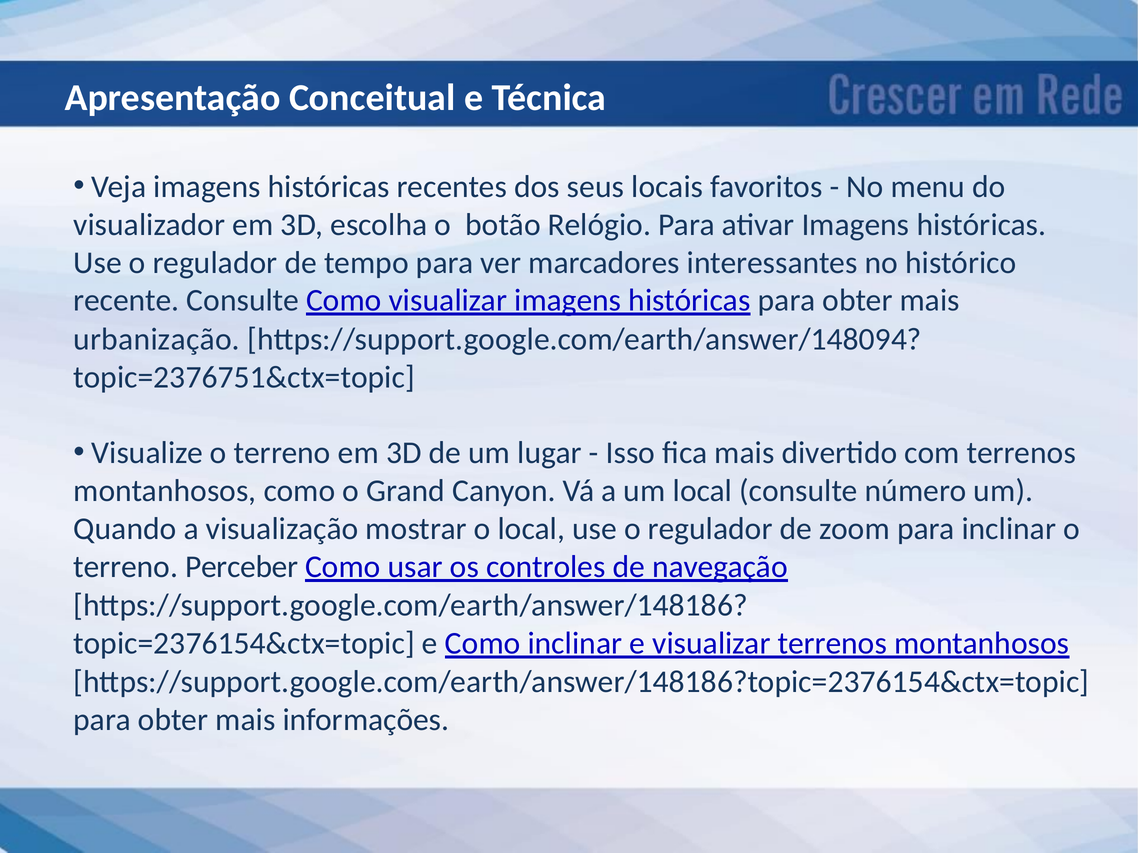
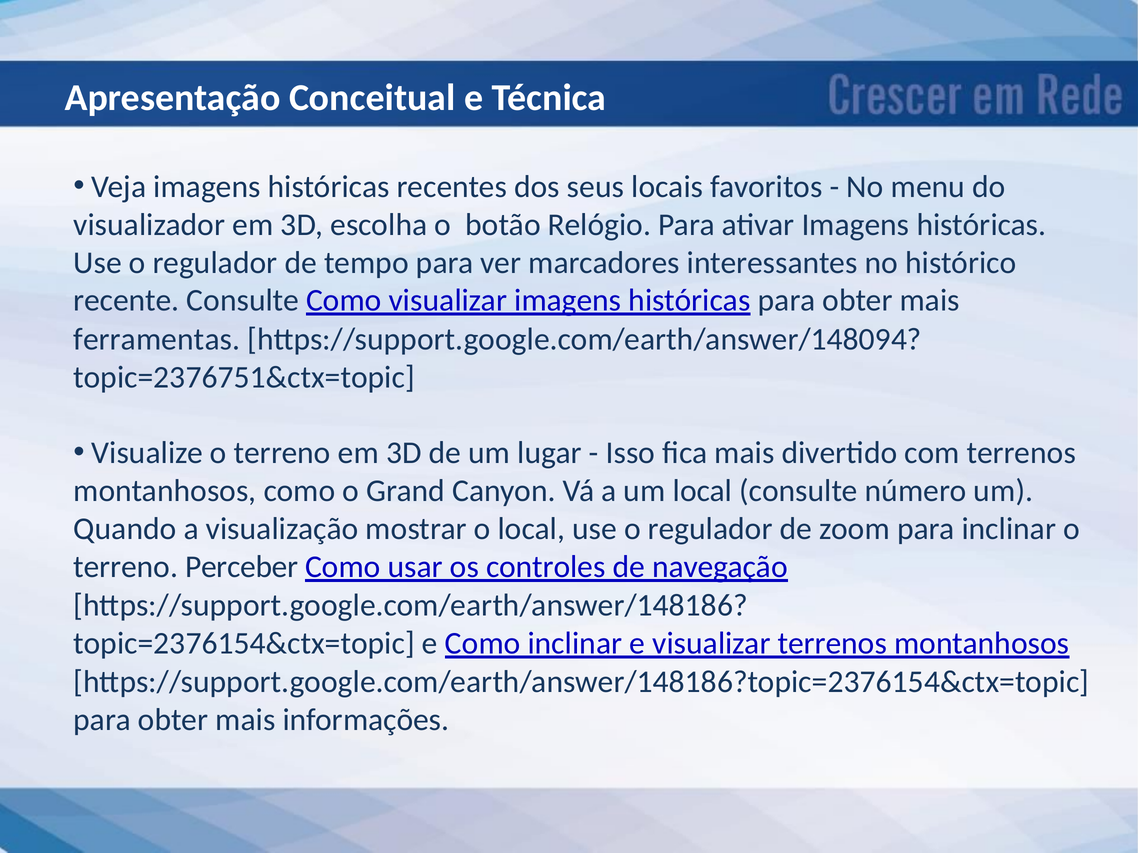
urbanização: urbanização -> ferramentas
